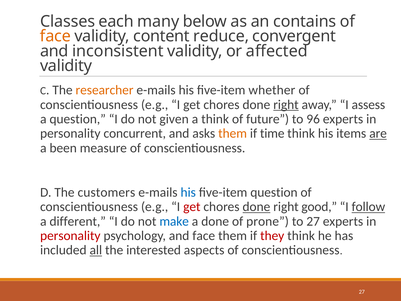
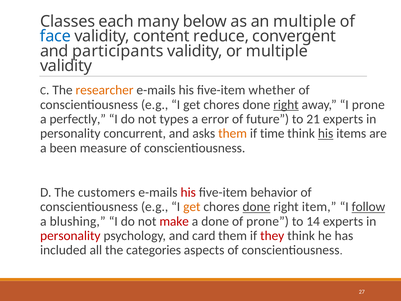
an contains: contains -> multiple
face at (55, 36) colour: orange -> blue
inconsistent: inconsistent -> participants
or affected: affected -> multiple
I assess: assess -> prone
a question: question -> perfectly
given: given -> types
a think: think -> error
96: 96 -> 21
his at (326, 133) underline: none -> present
are underline: present -> none
his at (188, 192) colour: blue -> red
five-item question: question -> behavior
get at (192, 207) colour: red -> orange
good: good -> item
different: different -> blushing
make colour: blue -> red
to 27: 27 -> 14
and face: face -> card
all underline: present -> none
interested: interested -> categories
